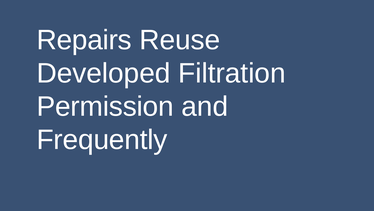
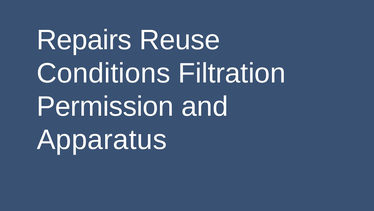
Developed: Developed -> Conditions
Frequently: Frequently -> Apparatus
